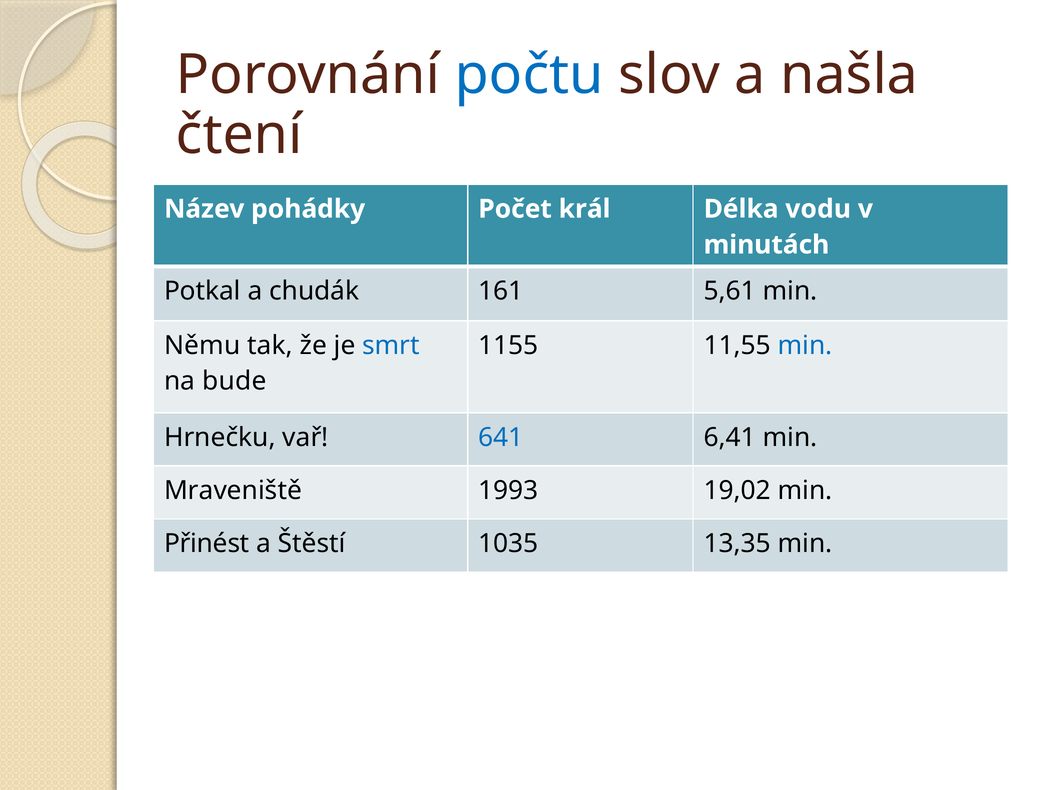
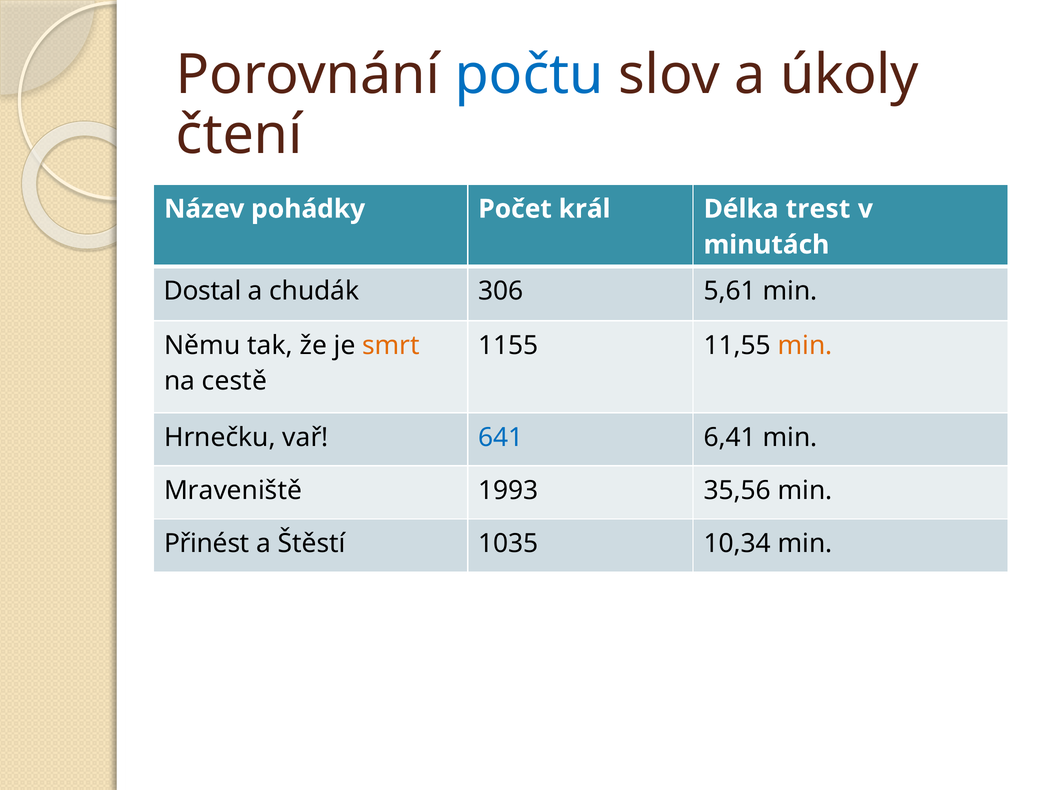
našla: našla -> úkoly
vodu: vodu -> trest
Potkal: Potkal -> Dostal
161: 161 -> 306
smrt colour: blue -> orange
min at (805, 346) colour: blue -> orange
bude: bude -> cestě
19,02: 19,02 -> 35,56
13,35: 13,35 -> 10,34
